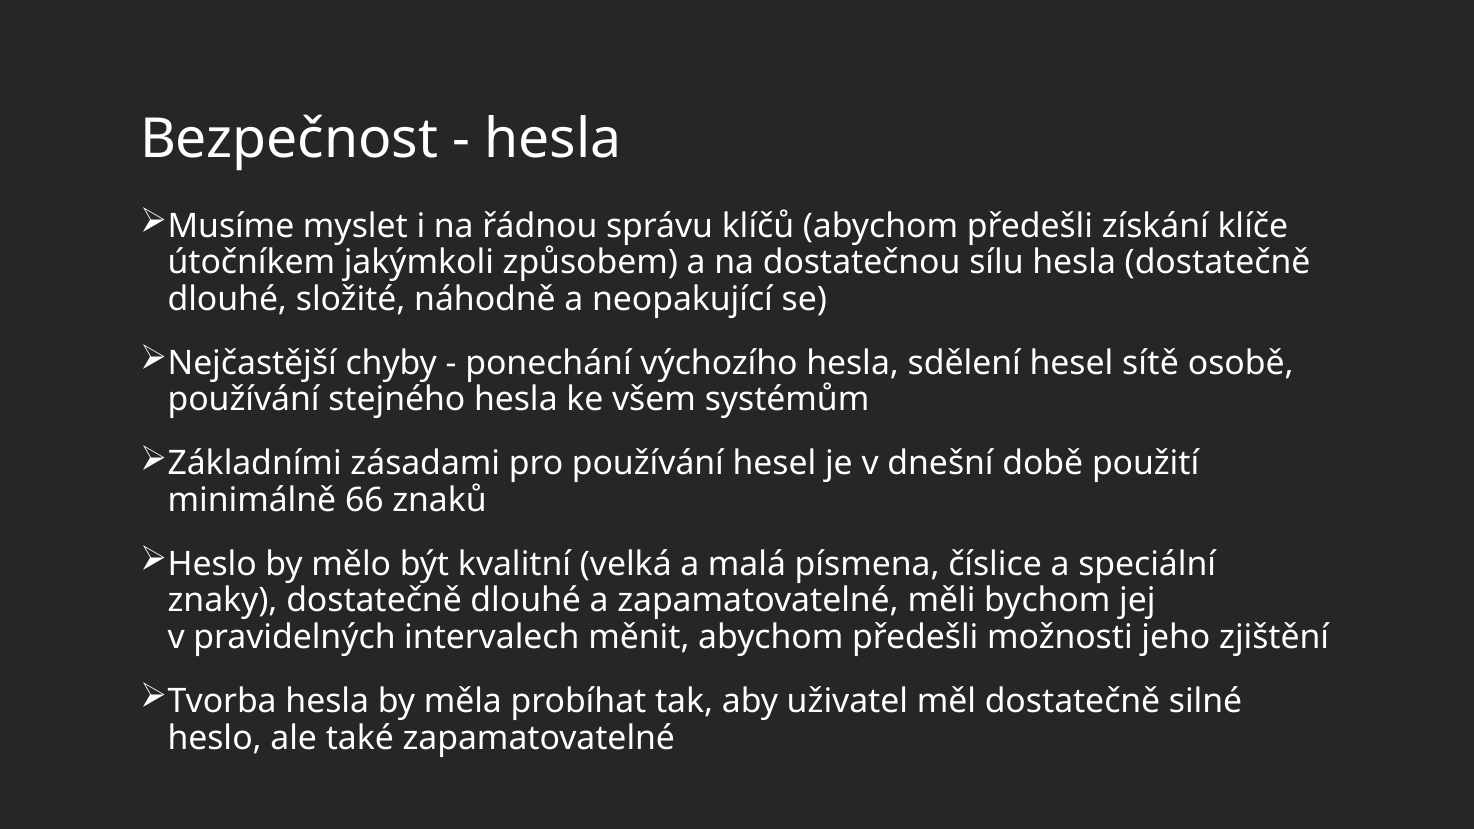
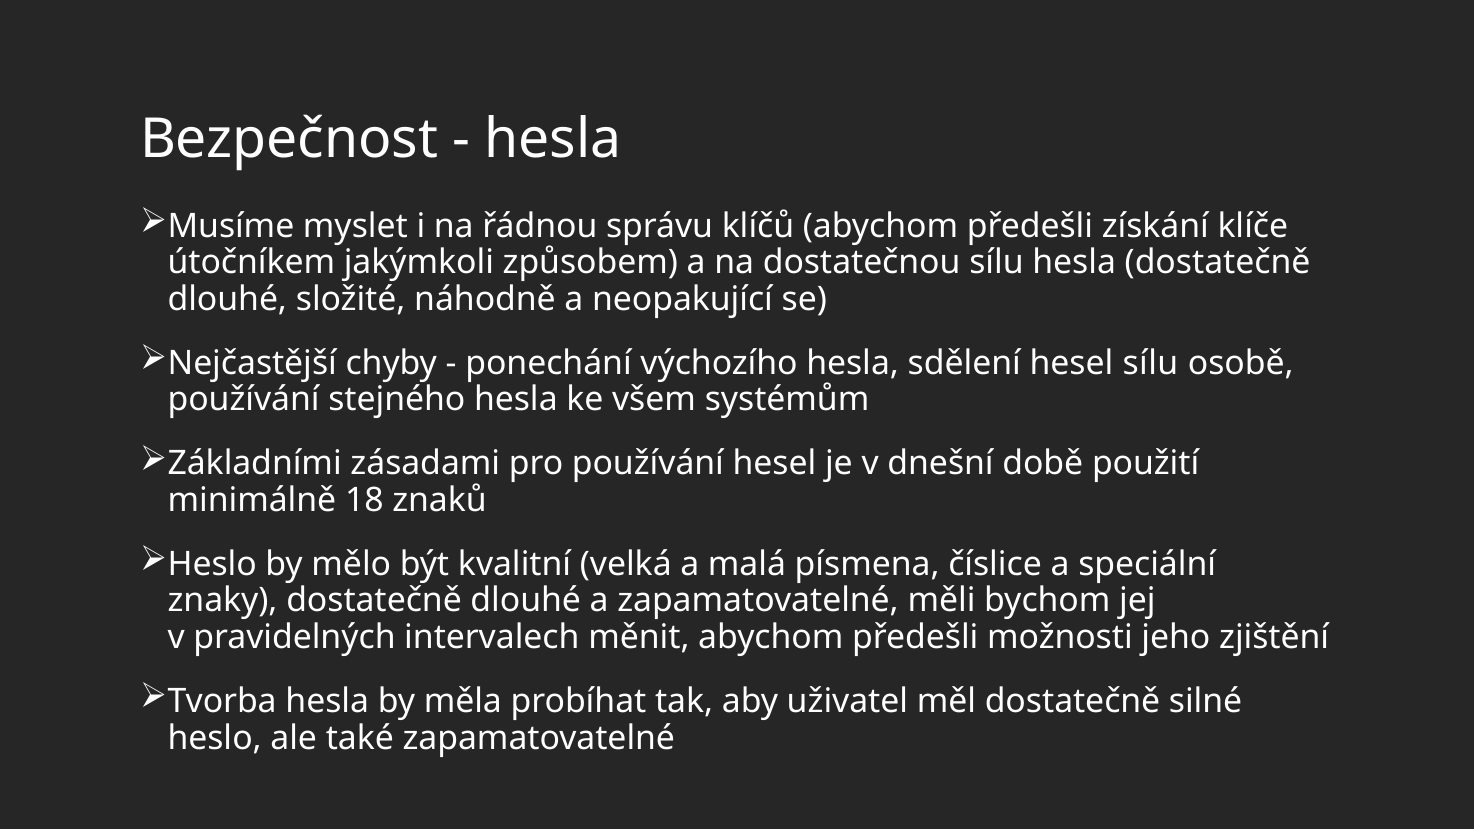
hesel sítě: sítě -> sílu
66: 66 -> 18
